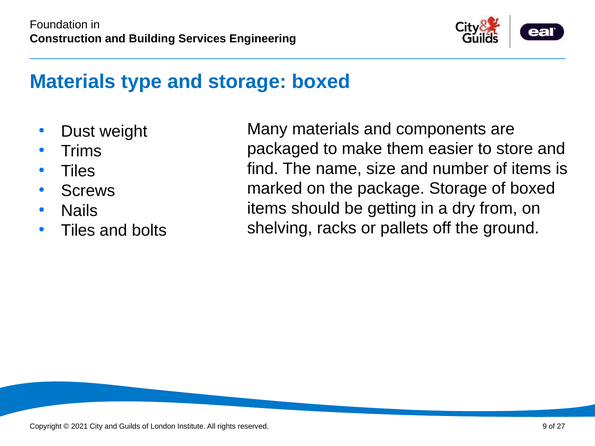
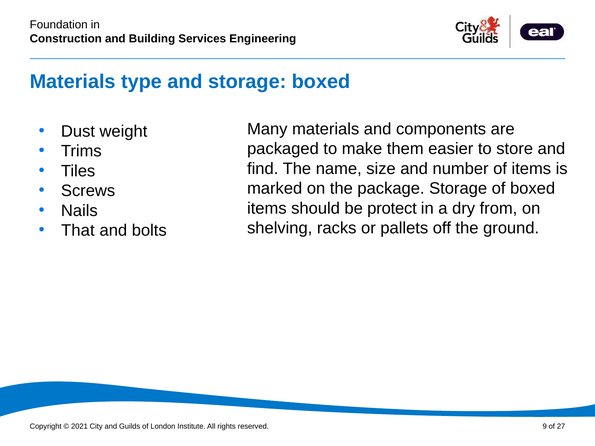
getting: getting -> protect
Tiles at (78, 231): Tiles -> That
